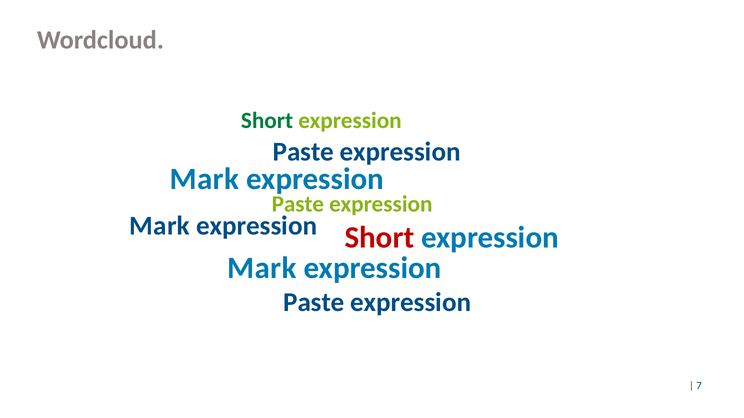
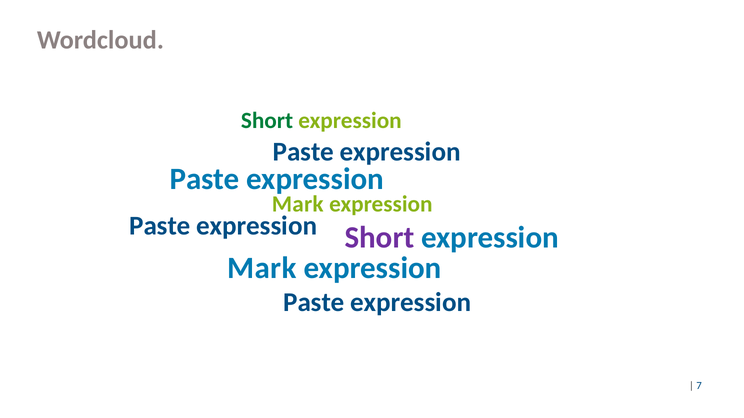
Mark at (204, 179): Mark -> Paste
Paste at (298, 204): Paste -> Mark
Mark at (160, 226): Mark -> Paste
Short at (379, 238) colour: red -> purple
